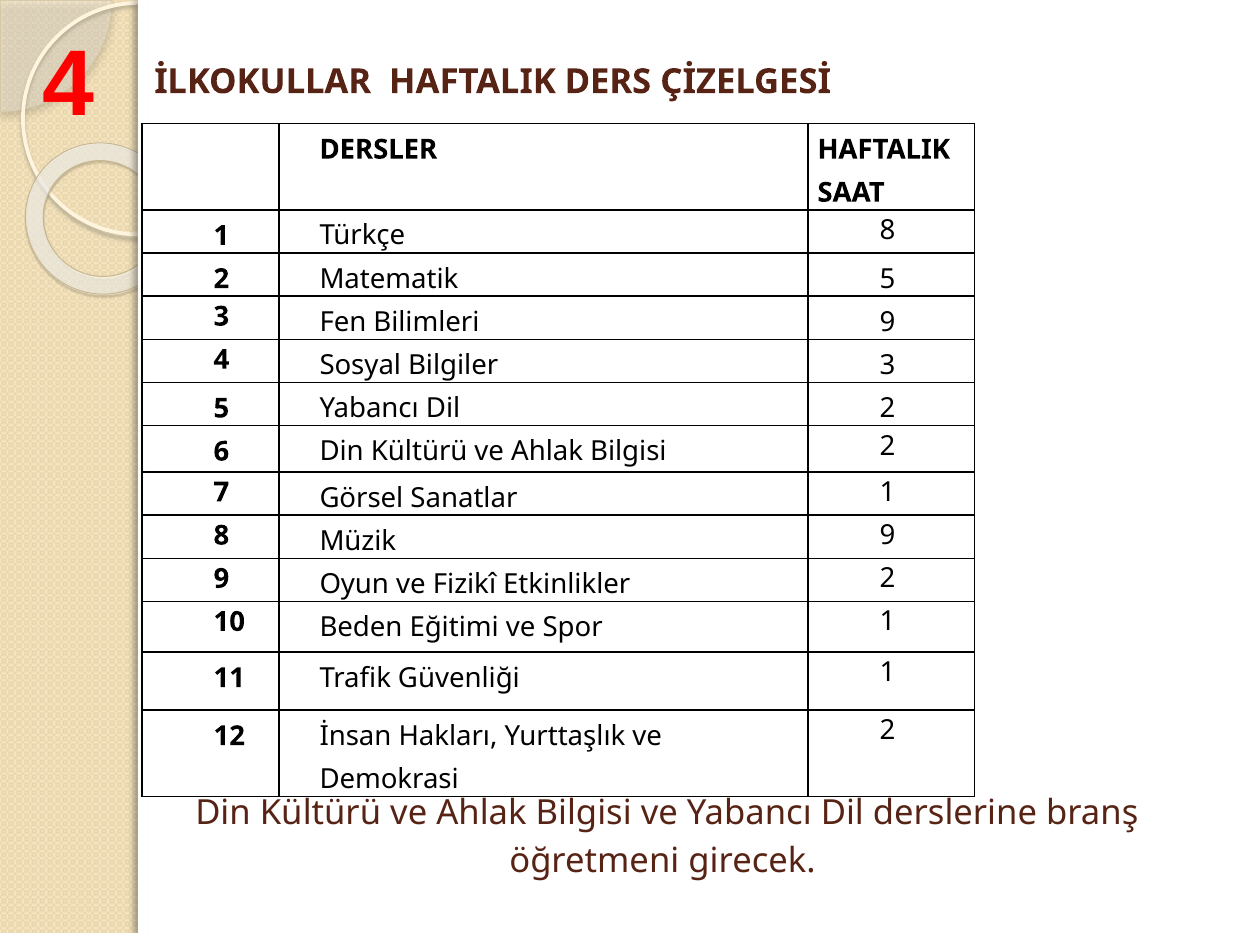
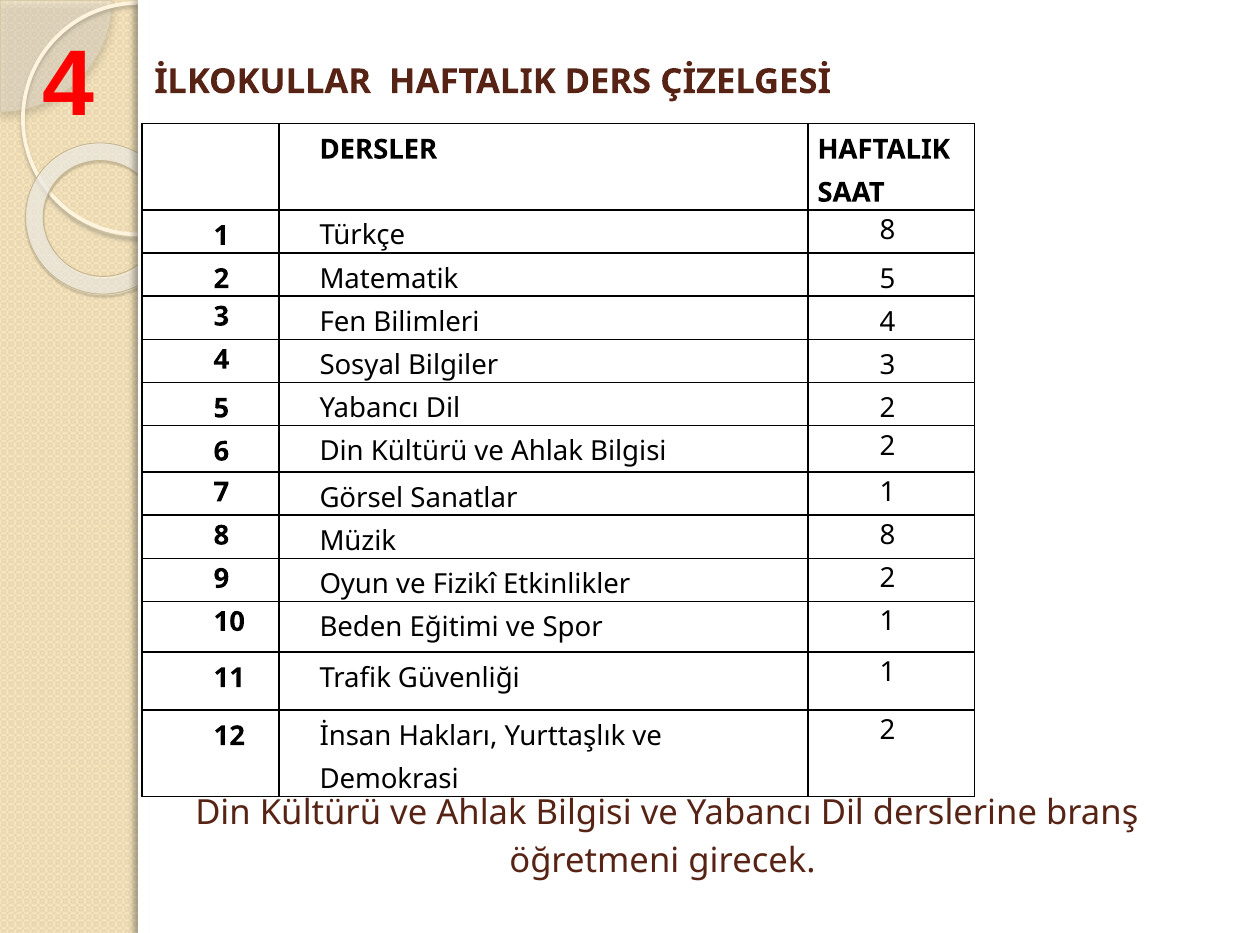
Bilimleri 9: 9 -> 4
Müzik 9: 9 -> 8
